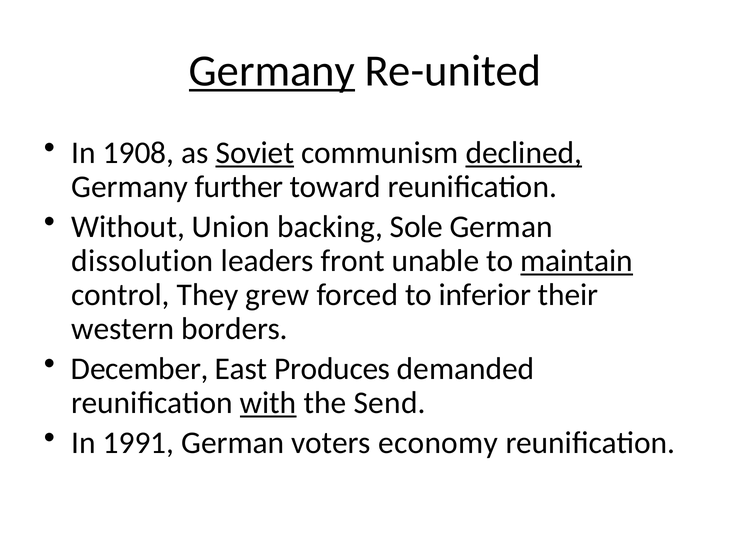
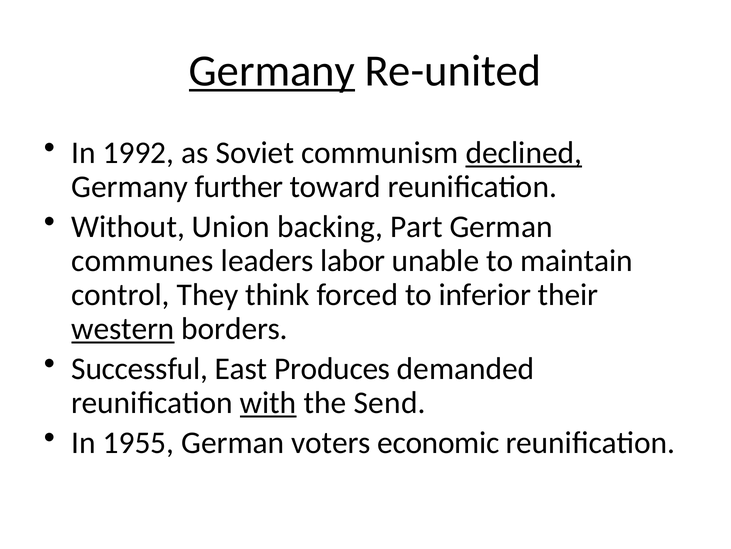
1908: 1908 -> 1992
Soviet underline: present -> none
Sole: Sole -> Part
dissolution: dissolution -> communes
front: front -> labor
maintain underline: present -> none
grew: grew -> think
western underline: none -> present
December: December -> Successful
1991: 1991 -> 1955
economy: economy -> economic
